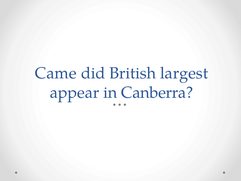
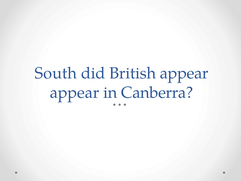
Came: Came -> South
British largest: largest -> appear
